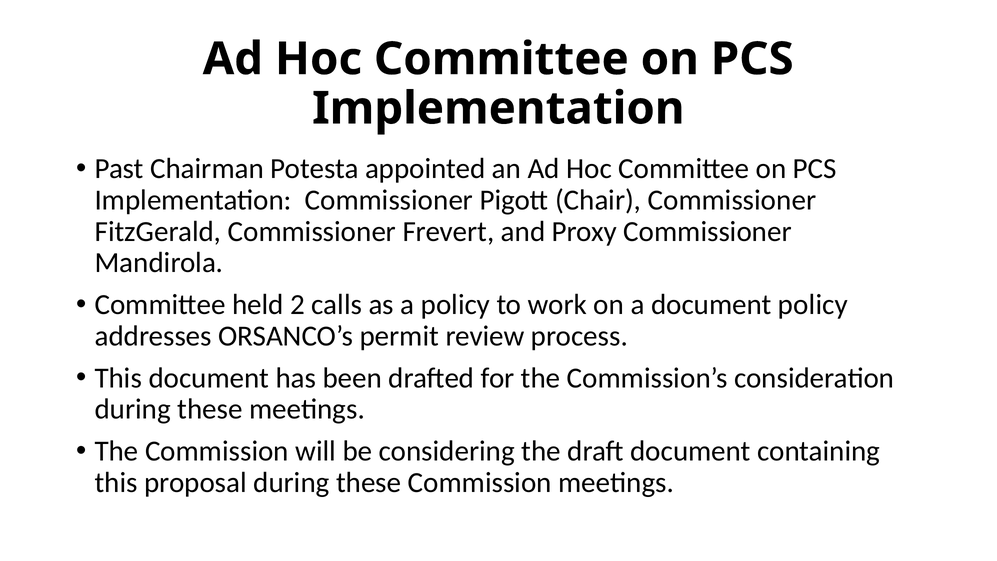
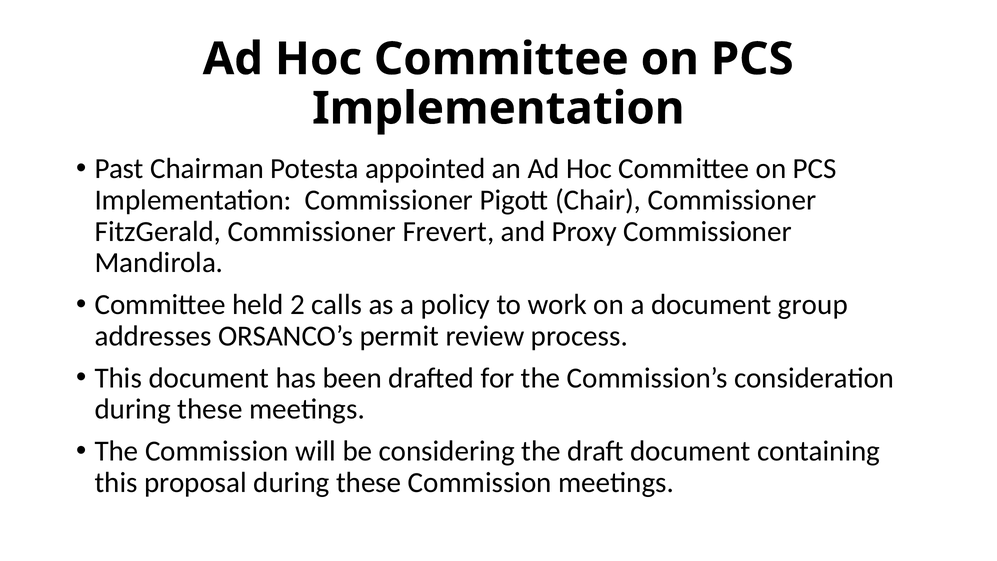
document policy: policy -> group
